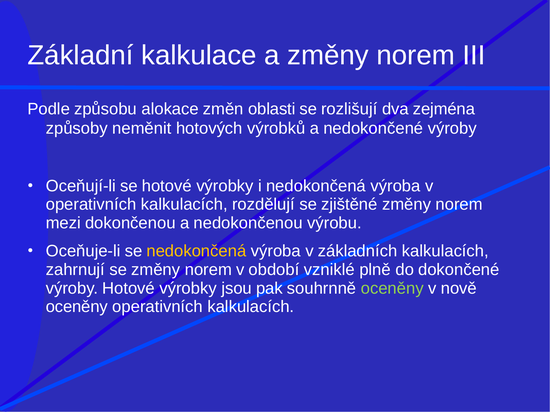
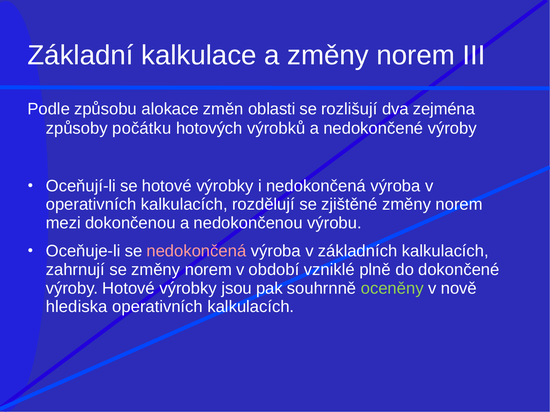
neměnit: neměnit -> počátku
nedokončená at (196, 251) colour: yellow -> pink
oceněny at (77, 307): oceněny -> hlediska
